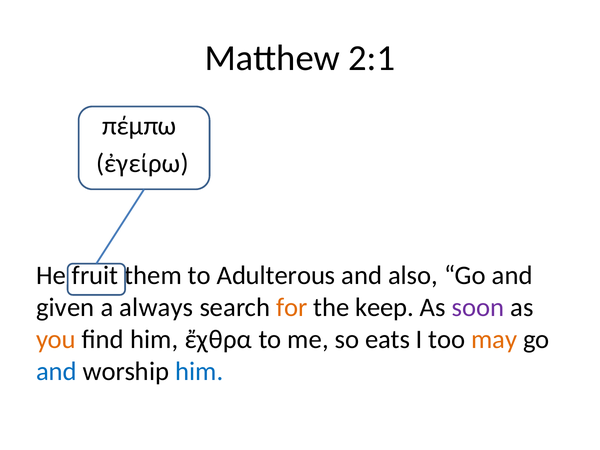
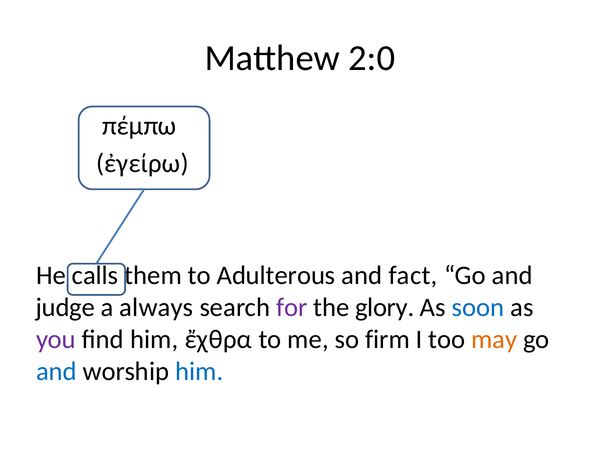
2:1: 2:1 -> 2:0
fruit: fruit -> calls
also: also -> fact
given: given -> judge
for colour: orange -> purple
keep: keep -> glory
soon colour: purple -> blue
you colour: orange -> purple
eats: eats -> firm
